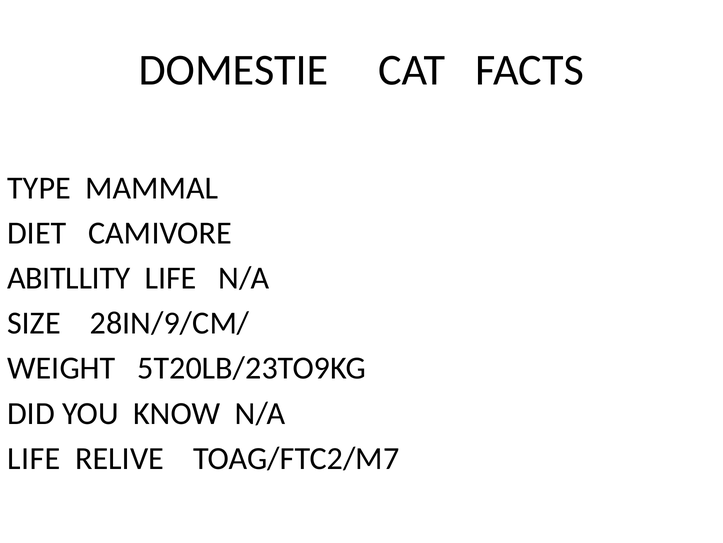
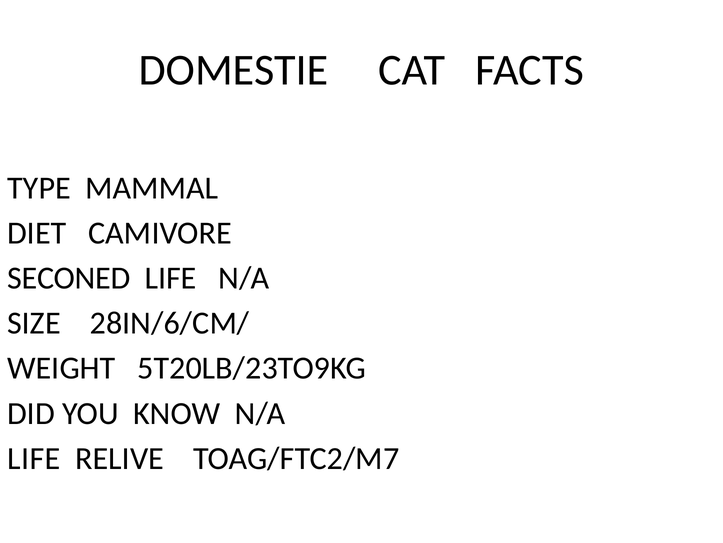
ABITLLITY: ABITLLITY -> SECONED
28IN/9/CM/: 28IN/9/CM/ -> 28IN/6/CM/
